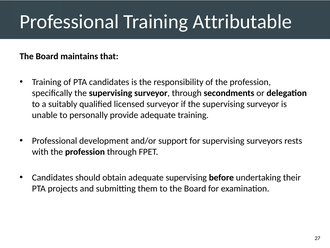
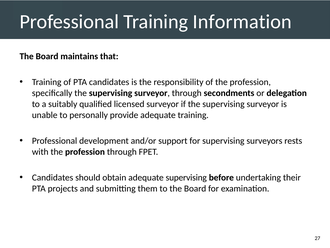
Attributable: Attributable -> Information
